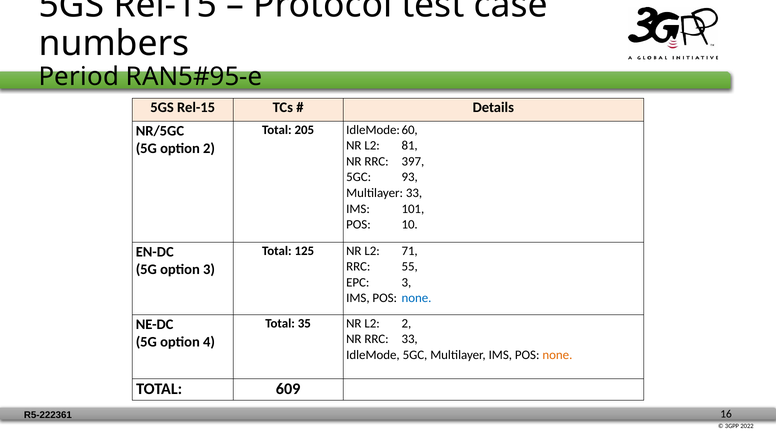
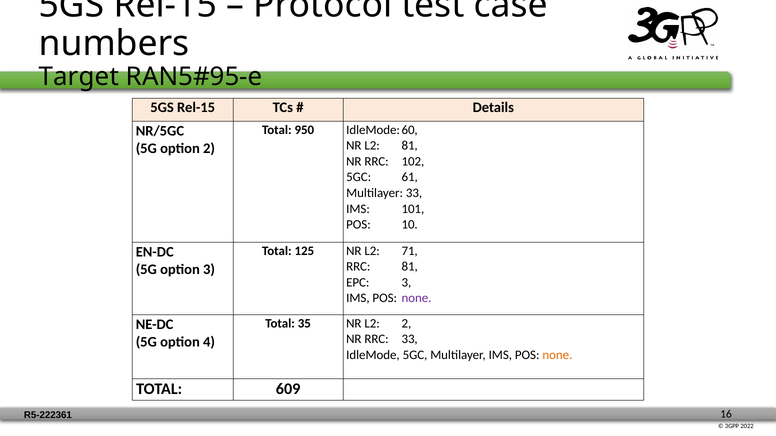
Period: Period -> Target
205: 205 -> 950
397: 397 -> 102
93: 93 -> 61
RRC 55: 55 -> 81
none at (416, 299) colour: blue -> purple
